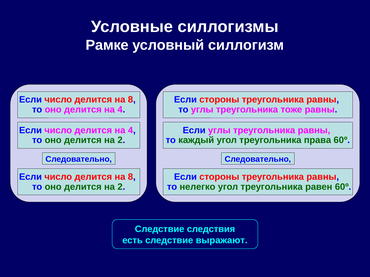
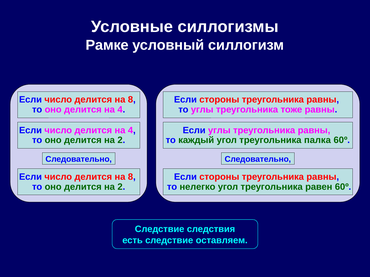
права: права -> палка
выражают: выражают -> оставляем
